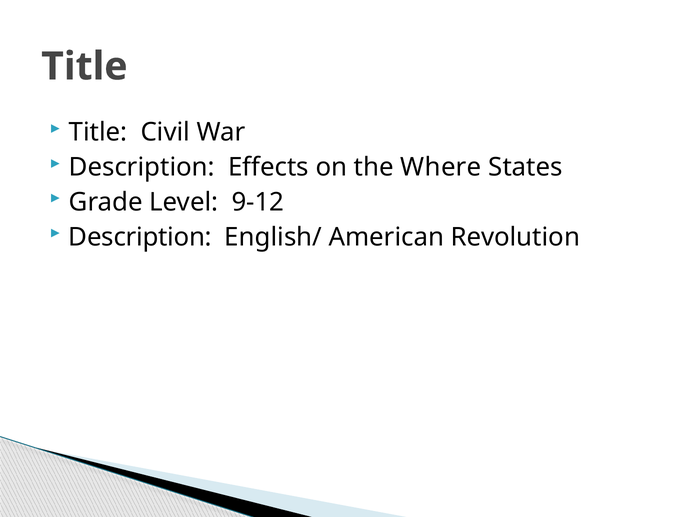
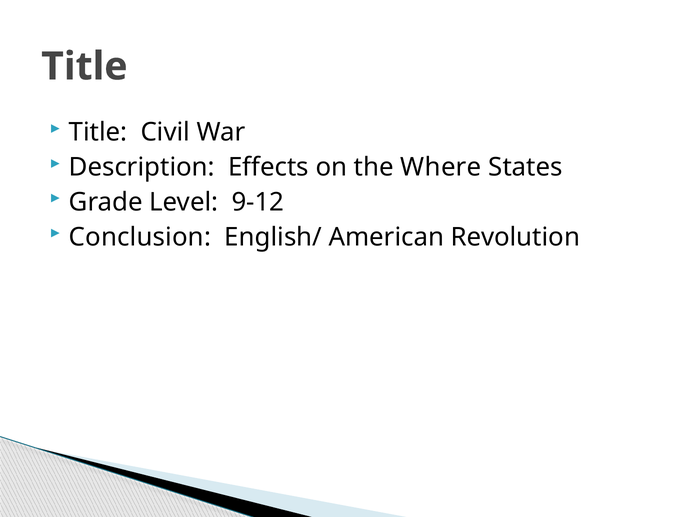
Description at (140, 237): Description -> Conclusion
